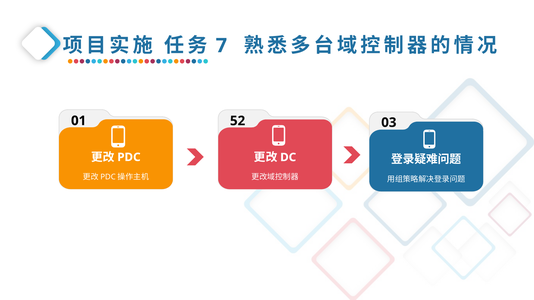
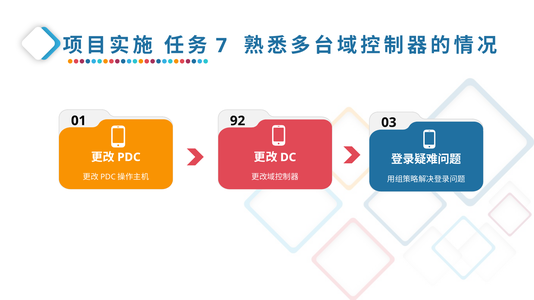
52: 52 -> 92
